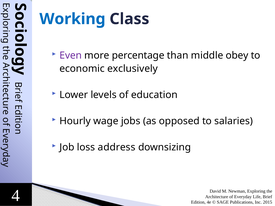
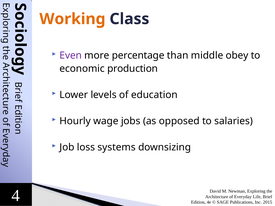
Working colour: blue -> orange
exclusively: exclusively -> production
address: address -> systems
